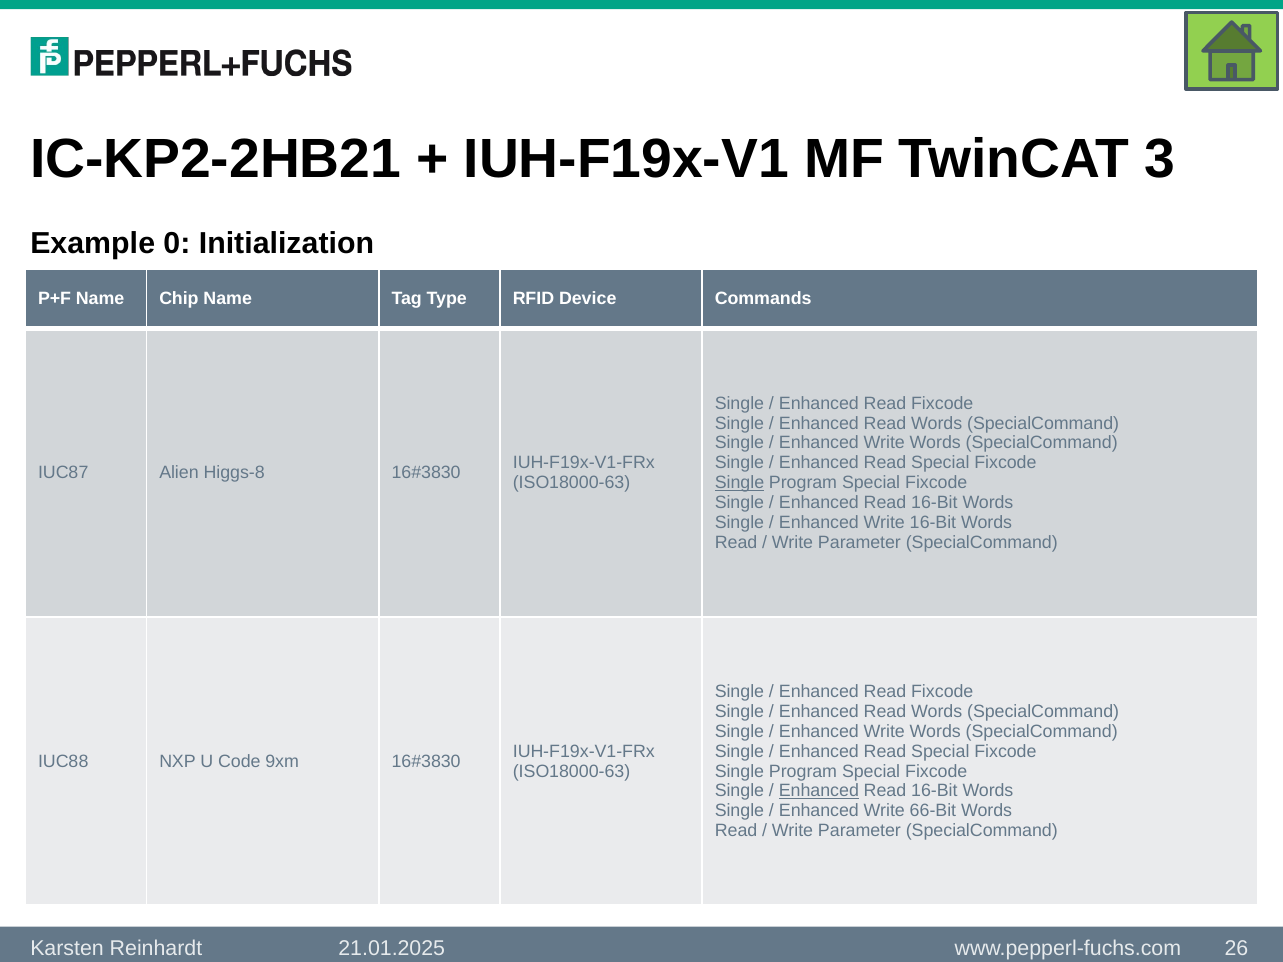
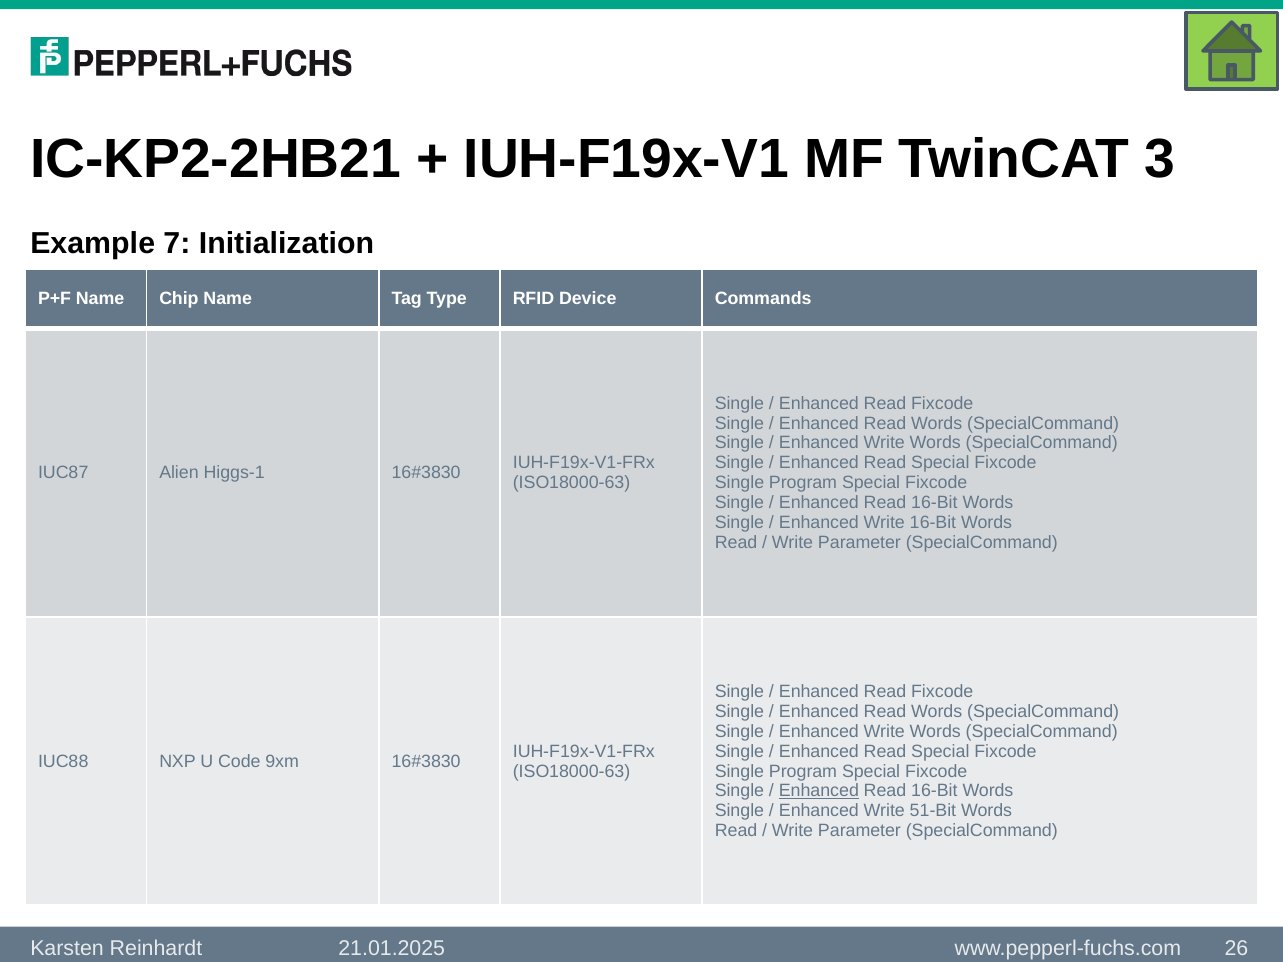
0: 0 -> 7
Higgs-8: Higgs-8 -> Higgs-1
Single at (740, 483) underline: present -> none
66-Bit: 66-Bit -> 51-Bit
